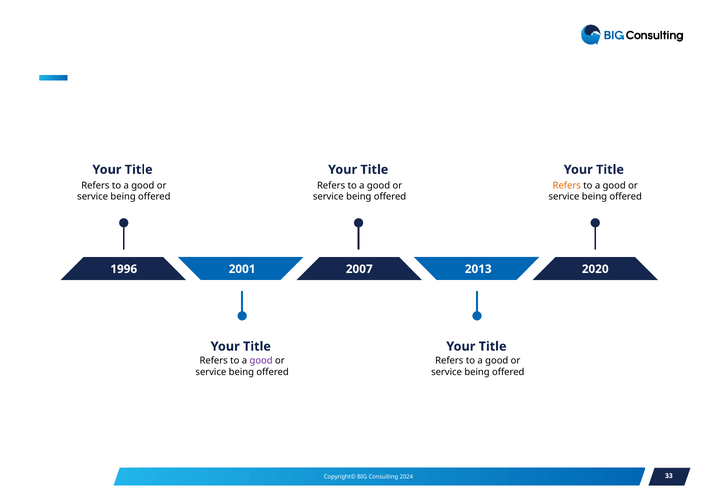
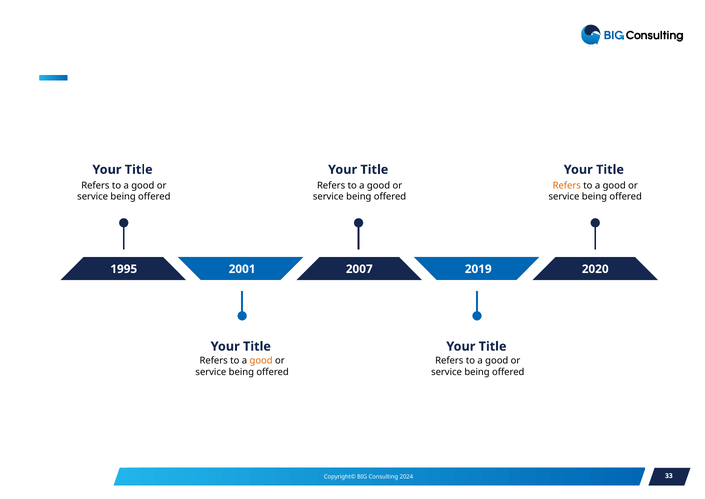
1996: 1996 -> 1995
2013: 2013 -> 2019
good at (261, 360) colour: purple -> orange
